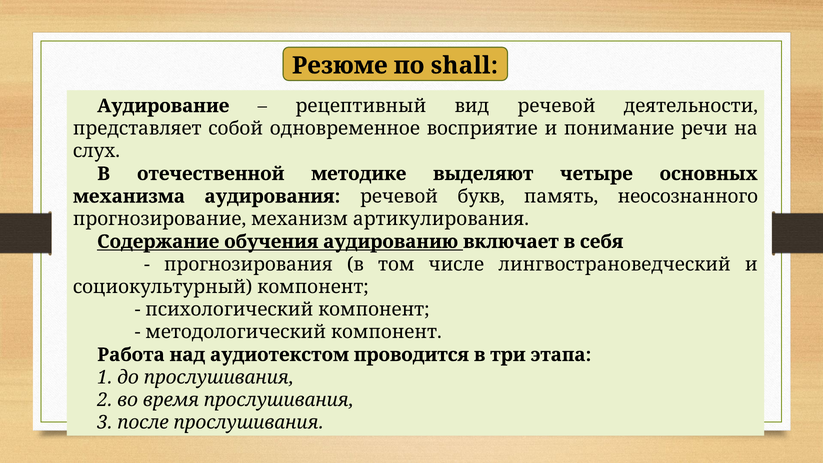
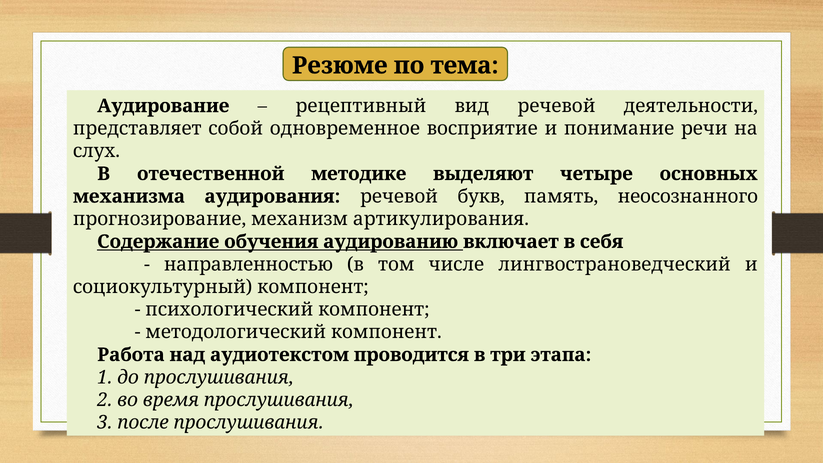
shall: shall -> тема
прогнозирования: прогнозирования -> направленностью
